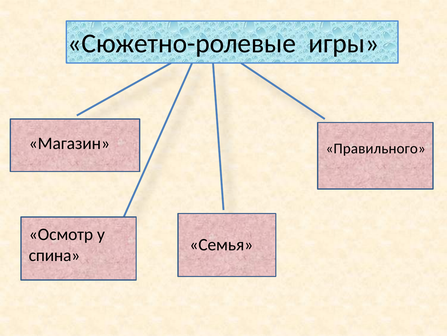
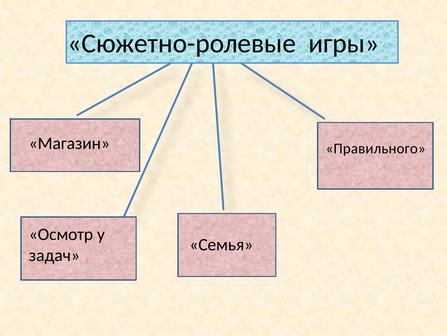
спина: спина -> задач
